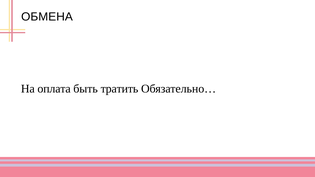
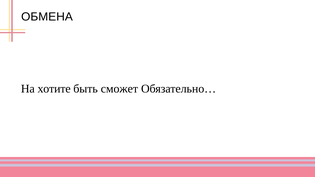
оплата: оплата -> хотите
тратить: тратить -> сможет
